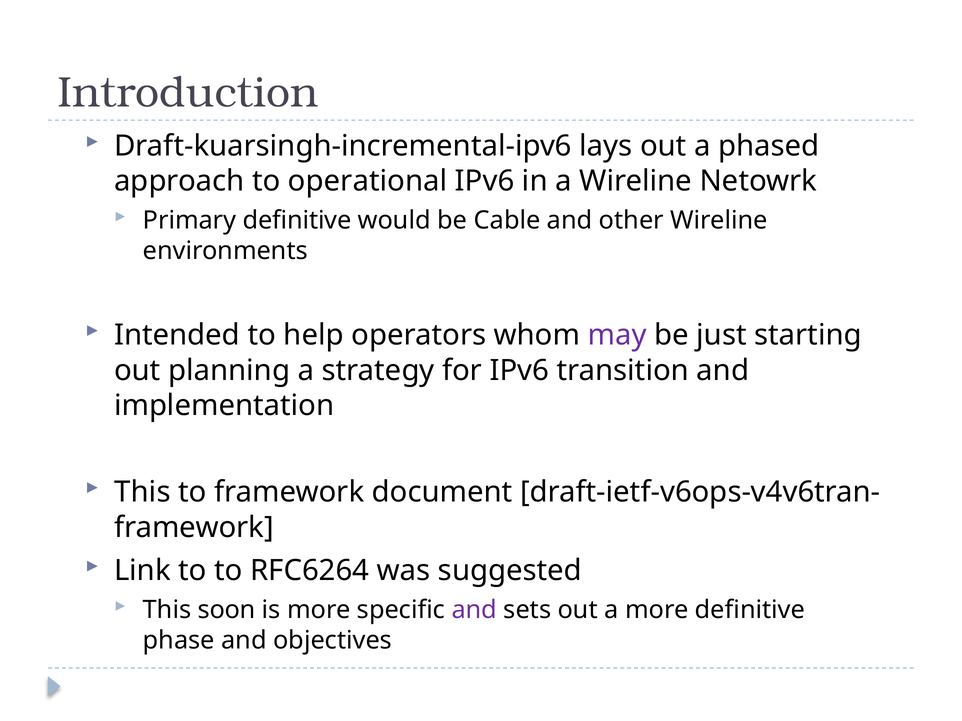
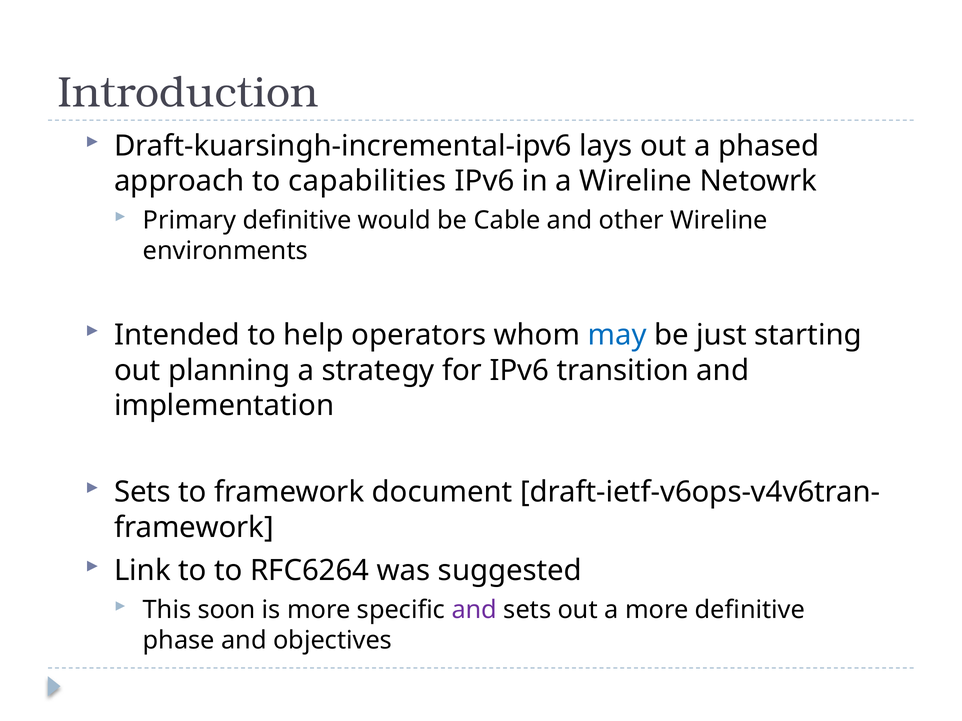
operational: operational -> capabilities
may colour: purple -> blue
This at (142, 493): This -> Sets
